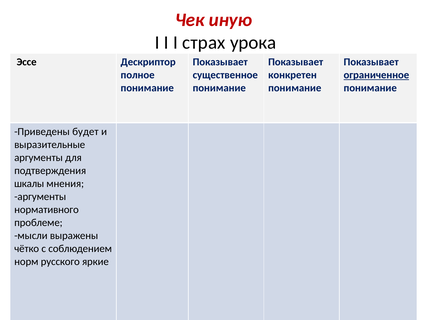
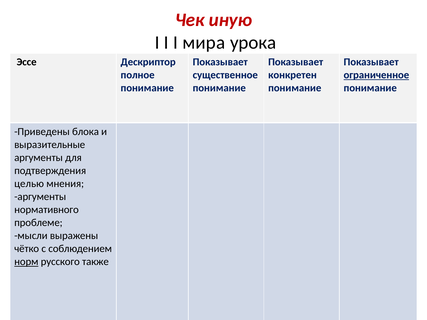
страх: страх -> мира
будет: будет -> блока
шкалы: шкалы -> целью
норм underline: none -> present
яркие: яркие -> также
